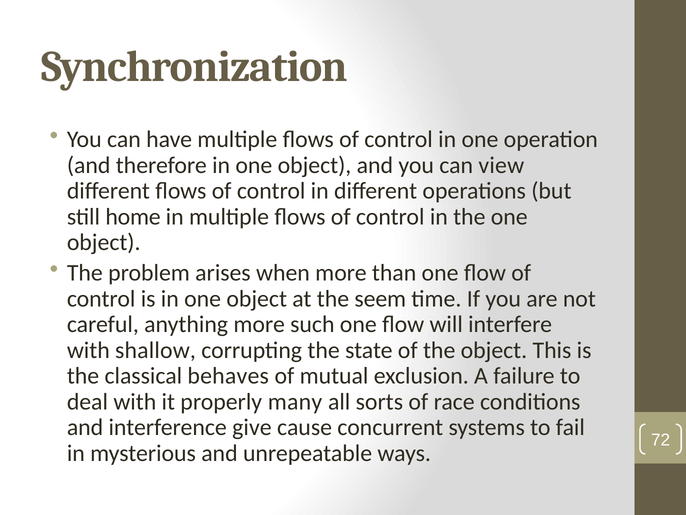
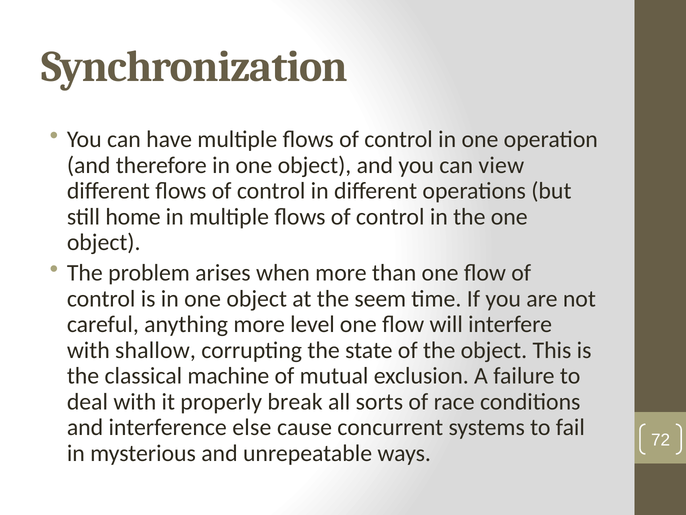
such: such -> level
behaves: behaves -> machine
many: many -> break
give: give -> else
